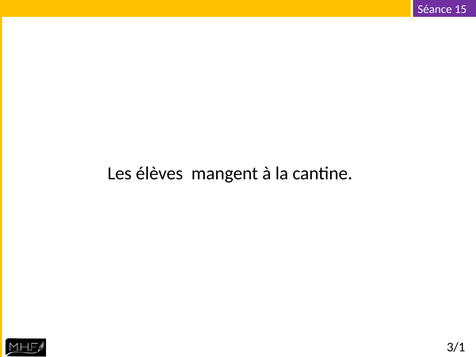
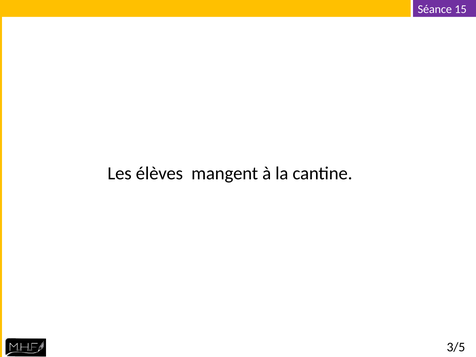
3/1: 3/1 -> 3/5
